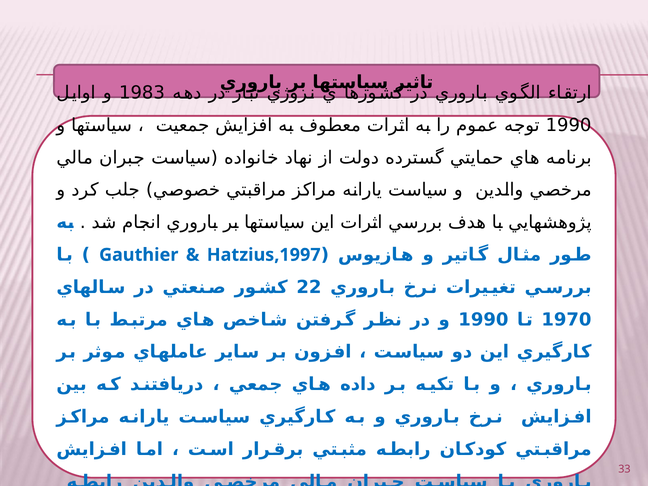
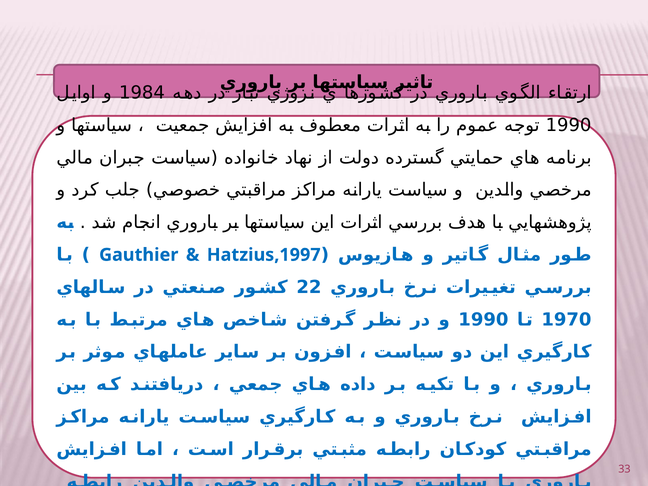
1983: 1983 -> 1984
